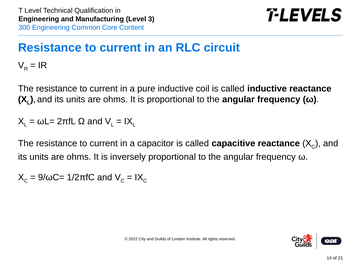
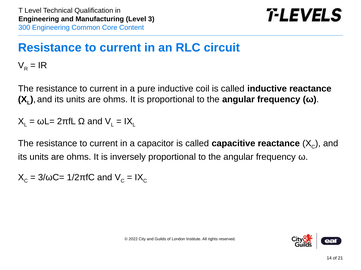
9/ωC=: 9/ωC= -> 3/ωC=
